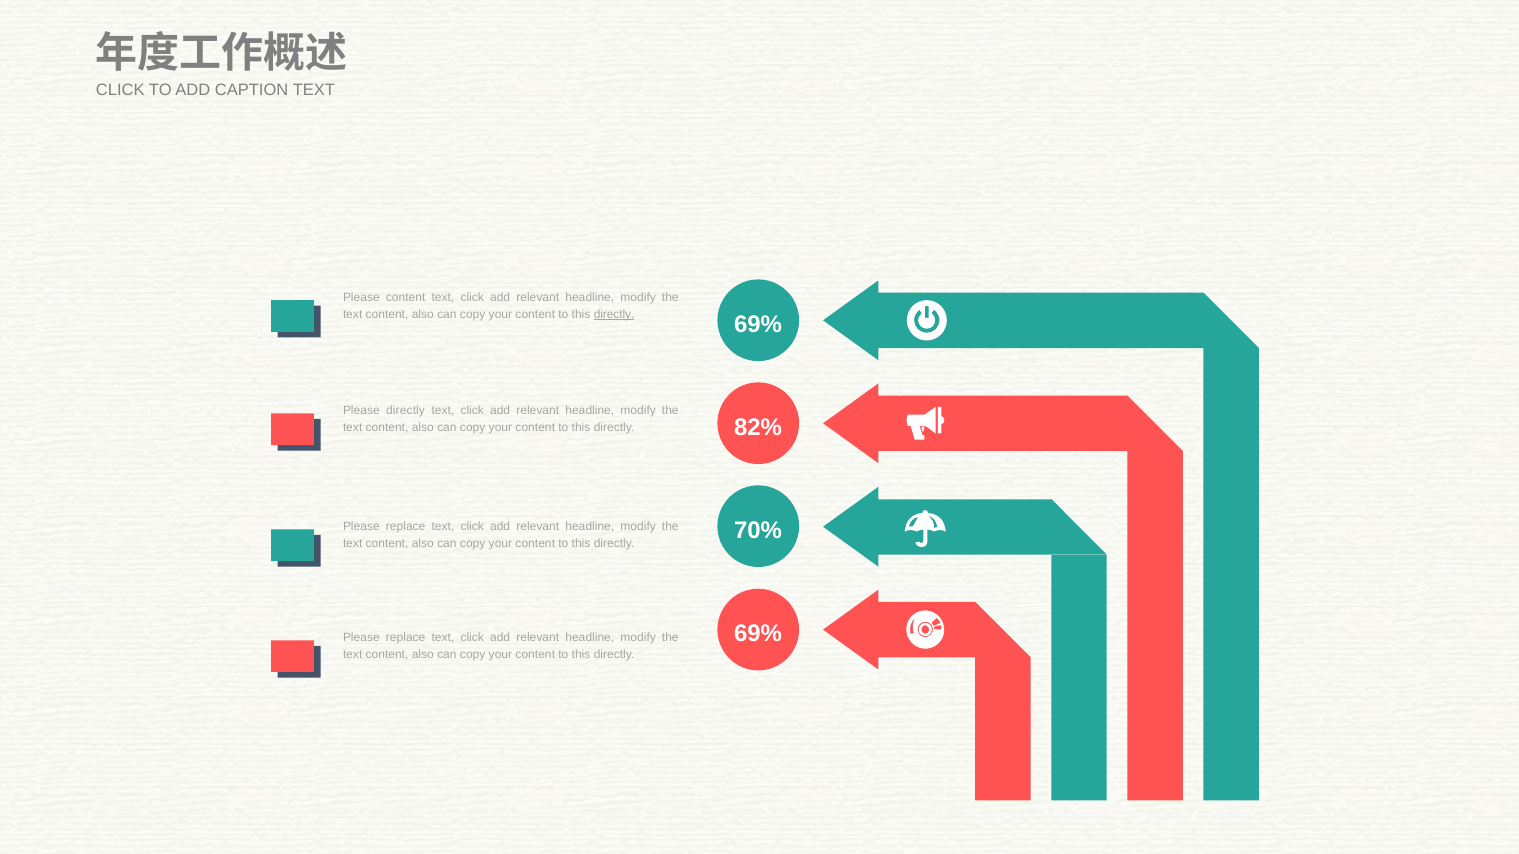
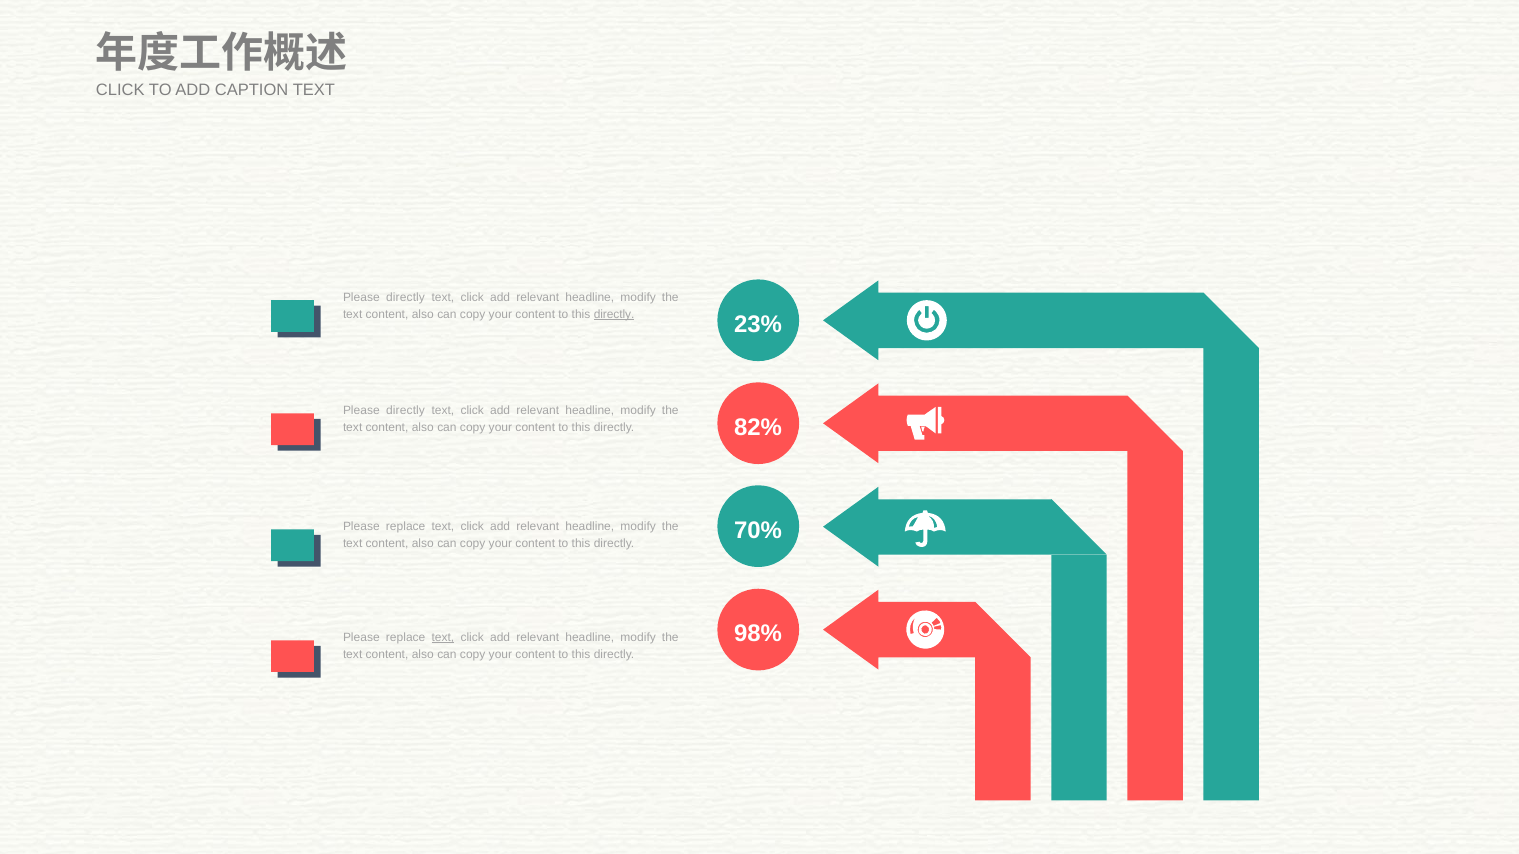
content at (406, 297): content -> directly
69% at (758, 325): 69% -> 23%
69% at (758, 634): 69% -> 98%
text at (443, 638) underline: none -> present
